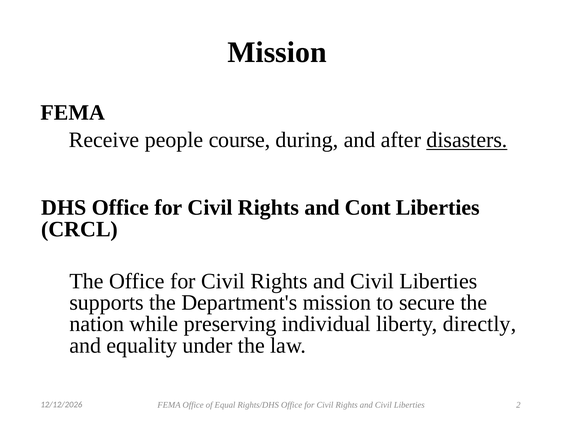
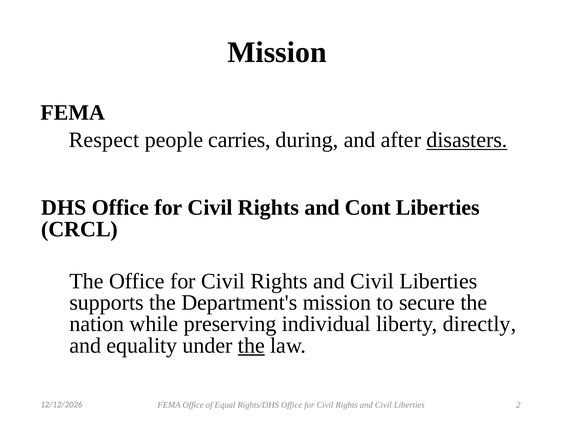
Receive: Receive -> Respect
course: course -> carries
the at (251, 345) underline: none -> present
